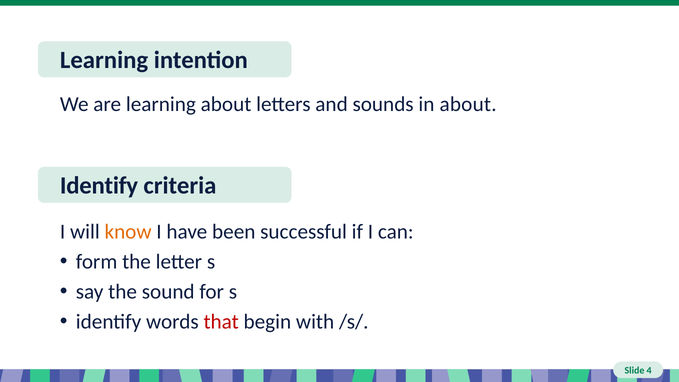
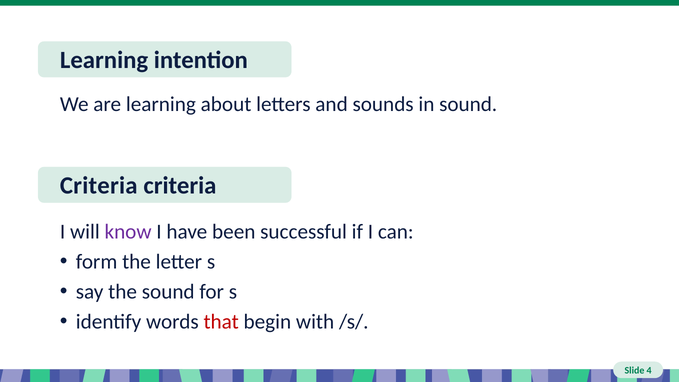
in about: about -> sound
Identify at (99, 185): Identify -> Criteria
know colour: orange -> purple
